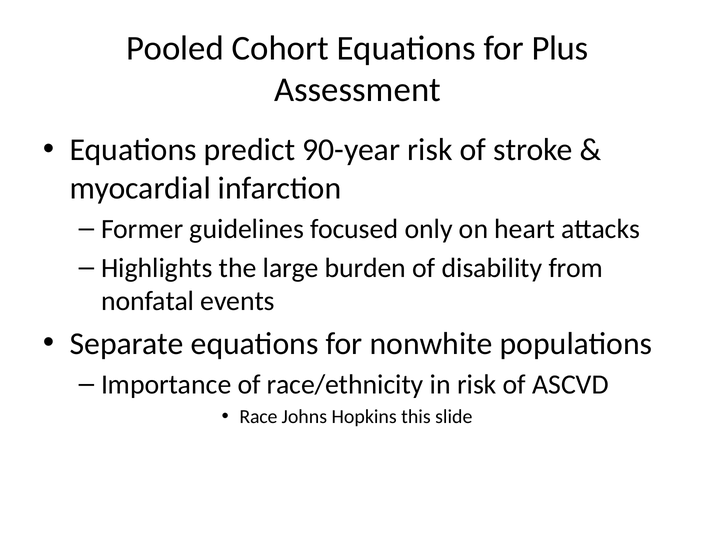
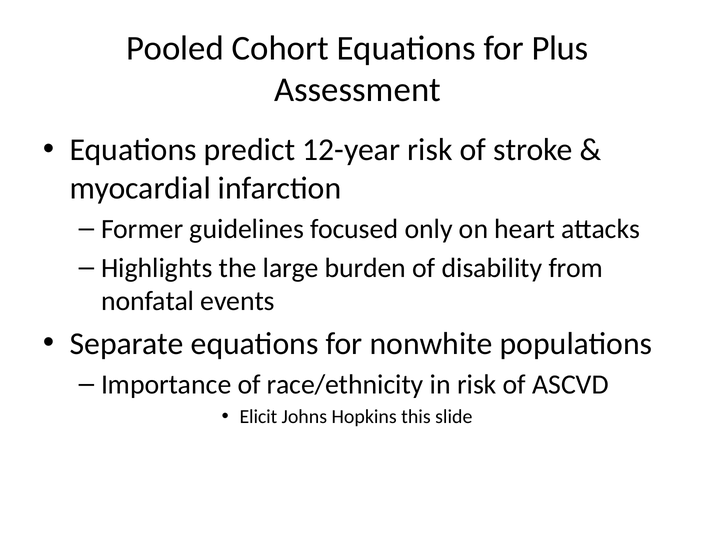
90-year: 90-year -> 12-year
Race: Race -> Elicit
